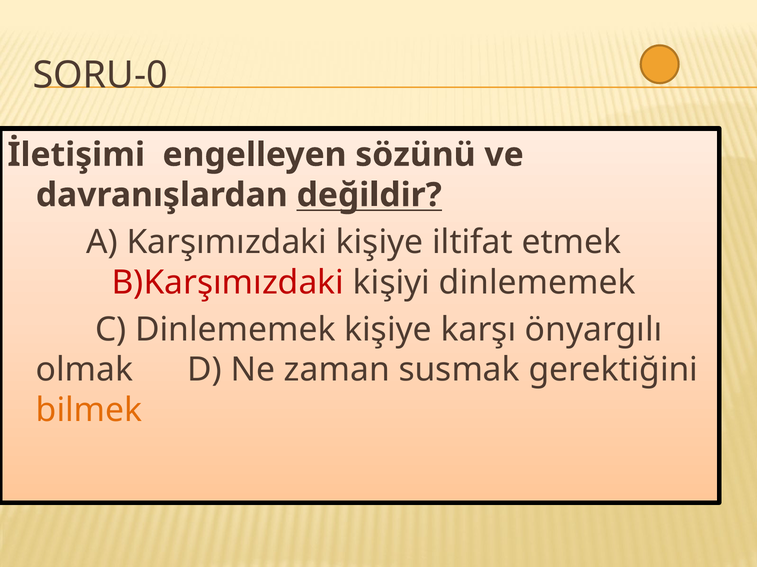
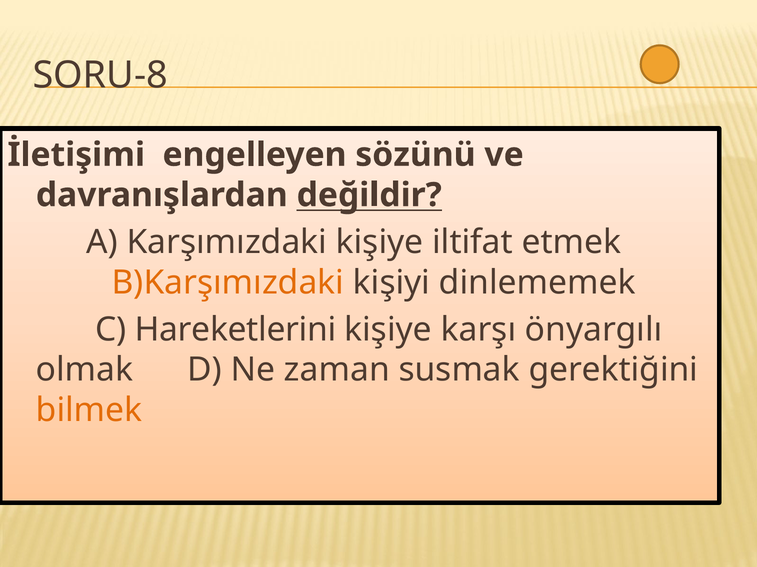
SORU-0: SORU-0 -> SORU-8
B)Karşımızdaki colour: red -> orange
C Dinlememek: Dinlememek -> Hareketlerini
